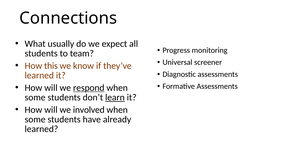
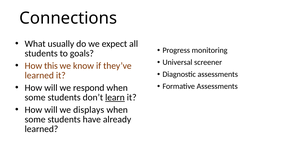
team: team -> goals
respond underline: present -> none
involved: involved -> displays
